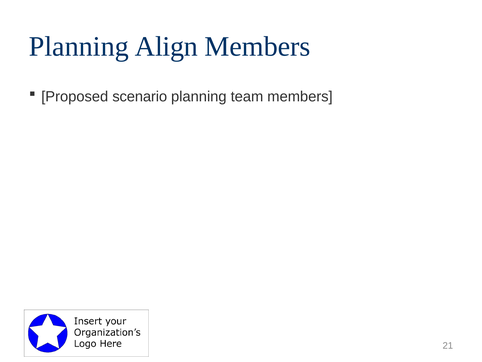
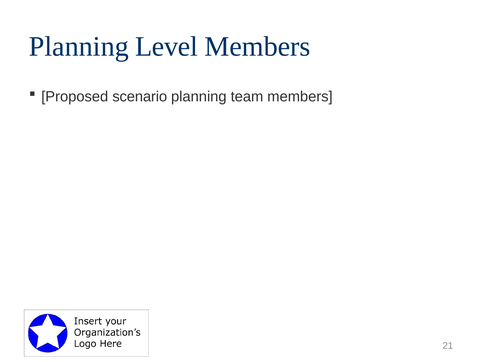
Align: Align -> Level
